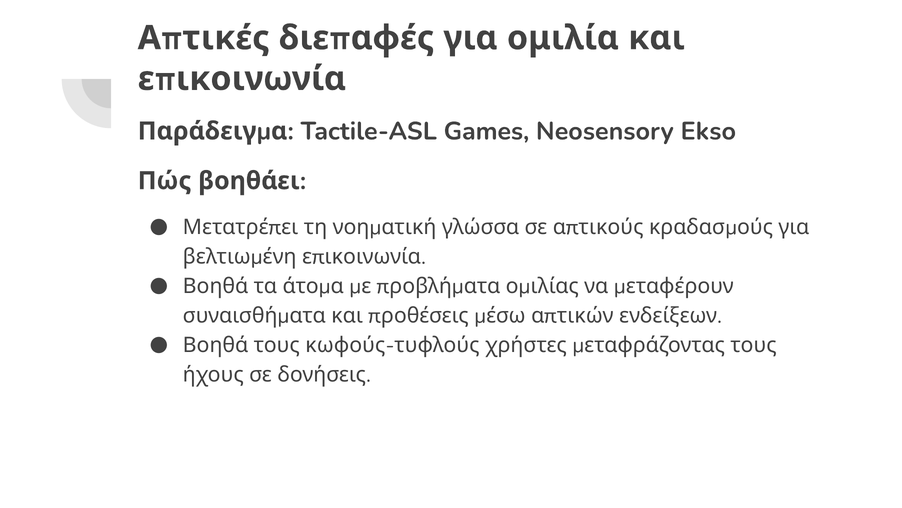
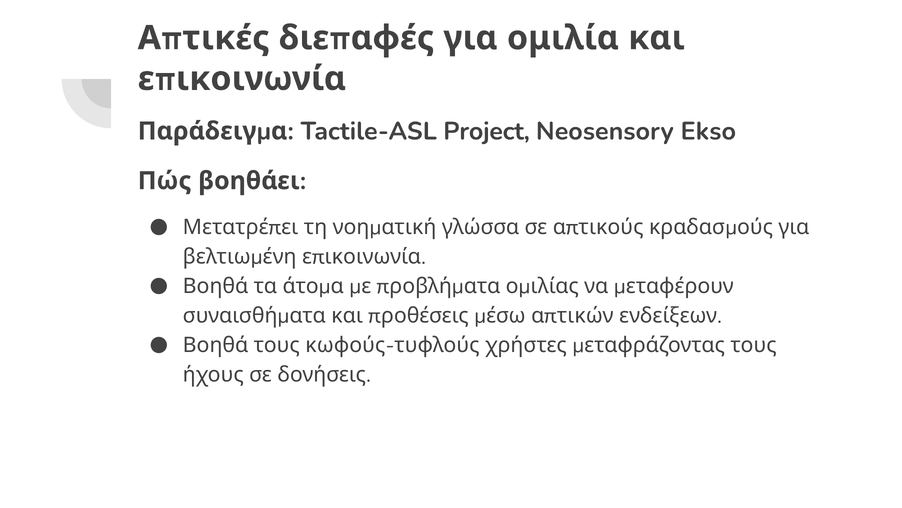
Games: Games -> Project
